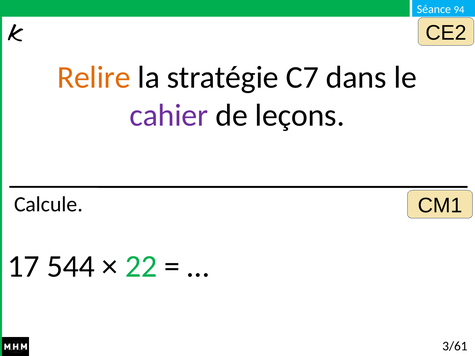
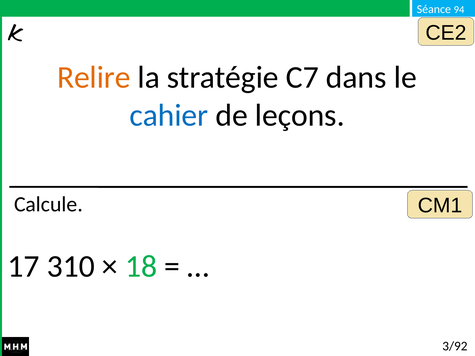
cahier colour: purple -> blue
544: 544 -> 310
22: 22 -> 18
3/61: 3/61 -> 3/92
